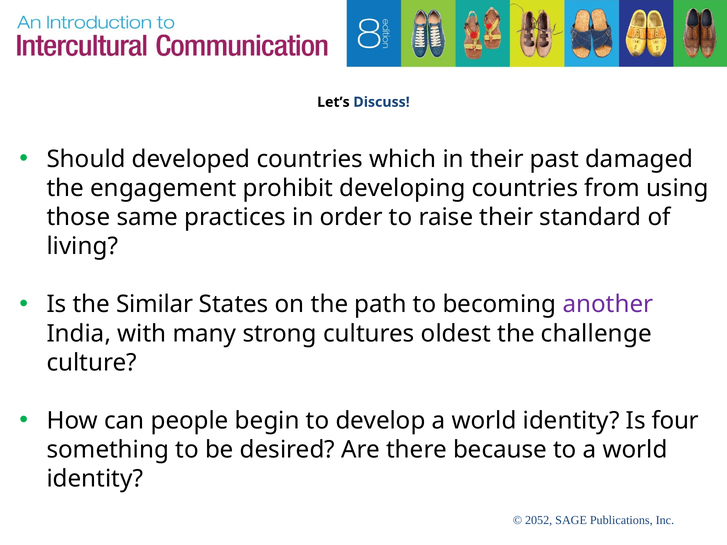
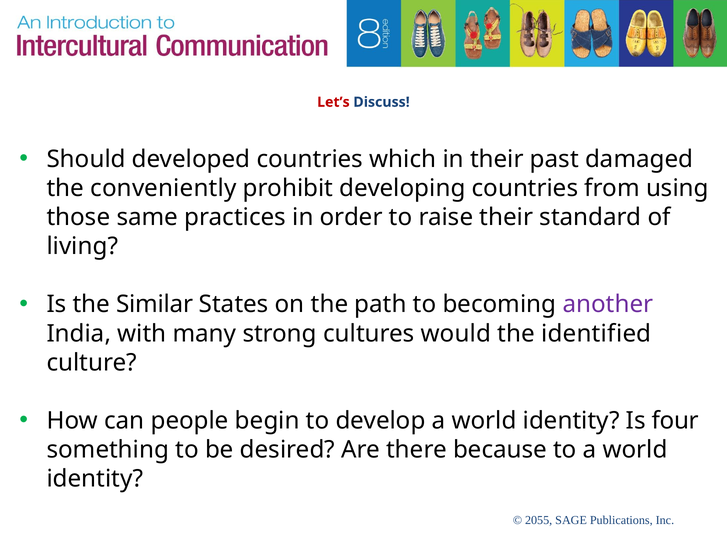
Let’s colour: black -> red
engagement: engagement -> conveniently
oldest: oldest -> would
challenge: challenge -> identified
2052: 2052 -> 2055
